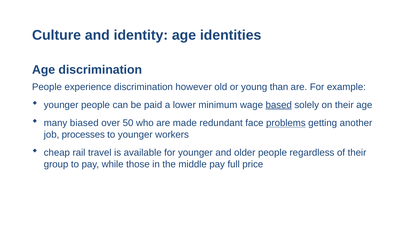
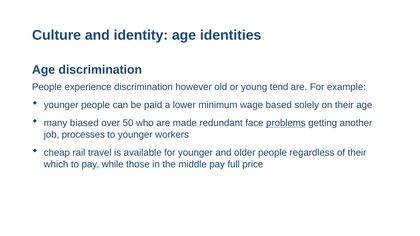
than: than -> tend
based underline: present -> none
group: group -> which
